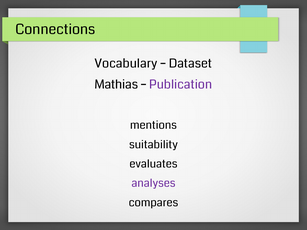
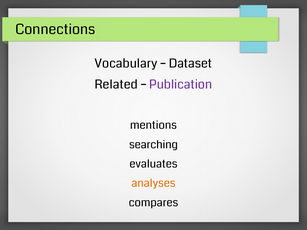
Mathias: Mathias -> Related
suitability: suitability -> searching
analyses colour: purple -> orange
